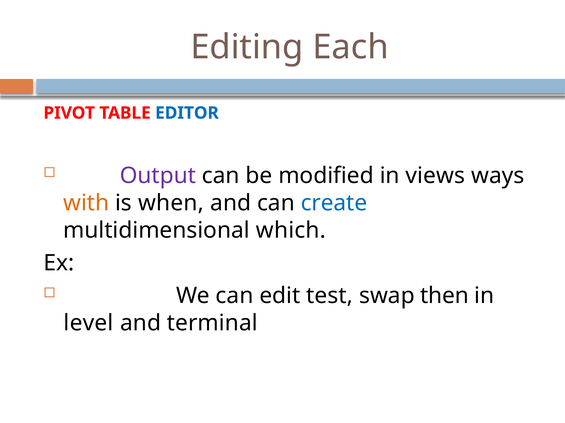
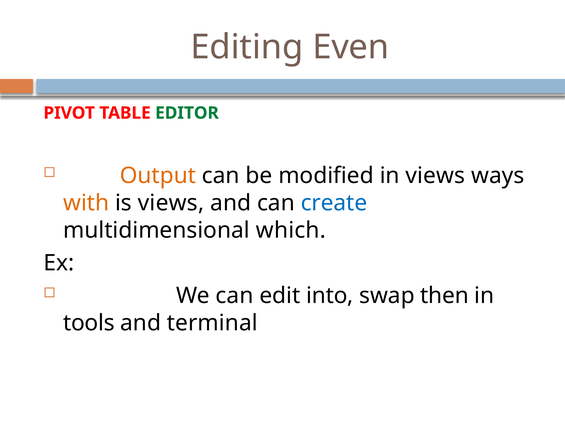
Each: Each -> Even
EDITOR colour: blue -> green
Output colour: purple -> orange
is when: when -> views
test: test -> into
level: level -> tools
